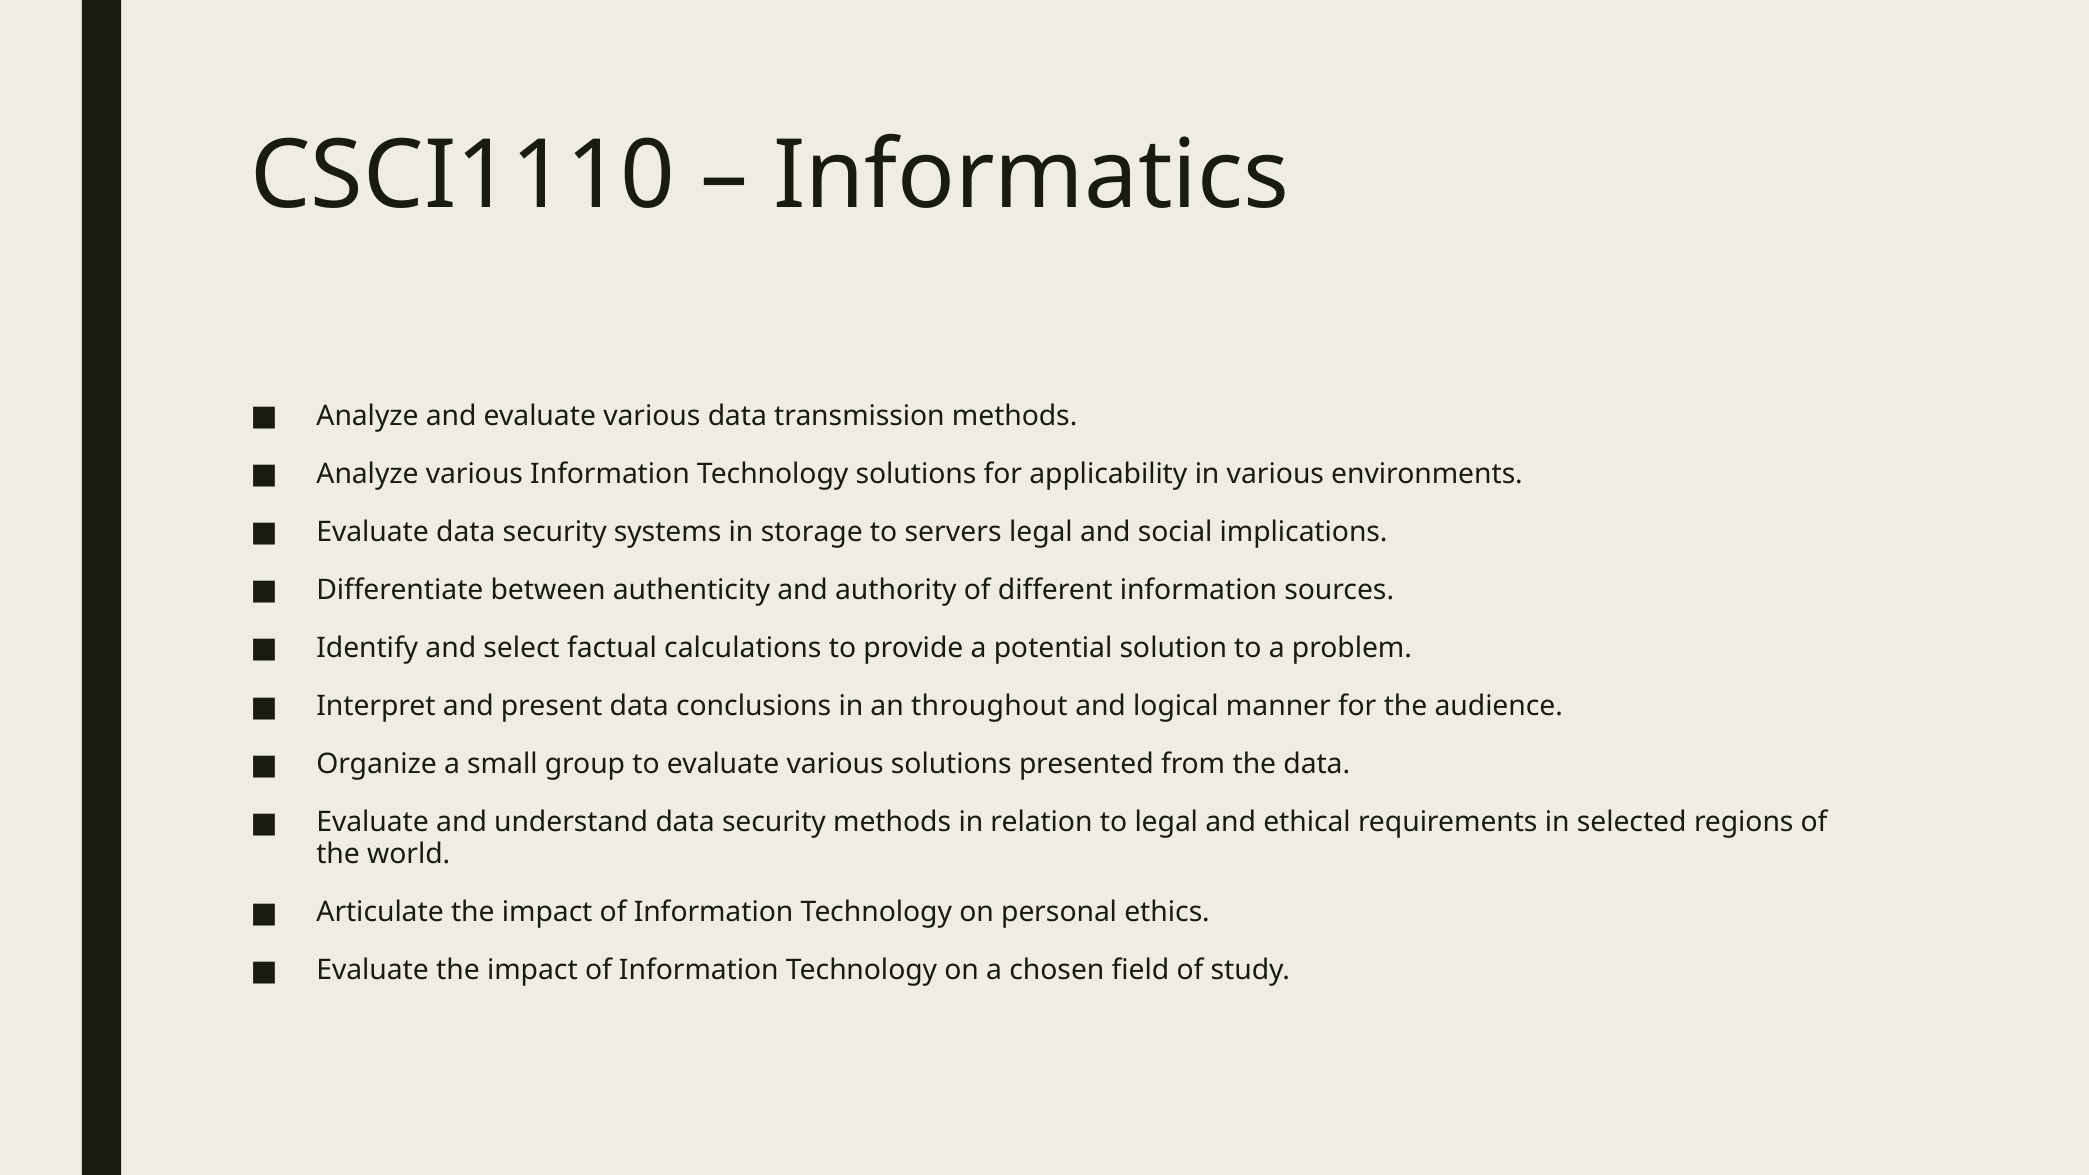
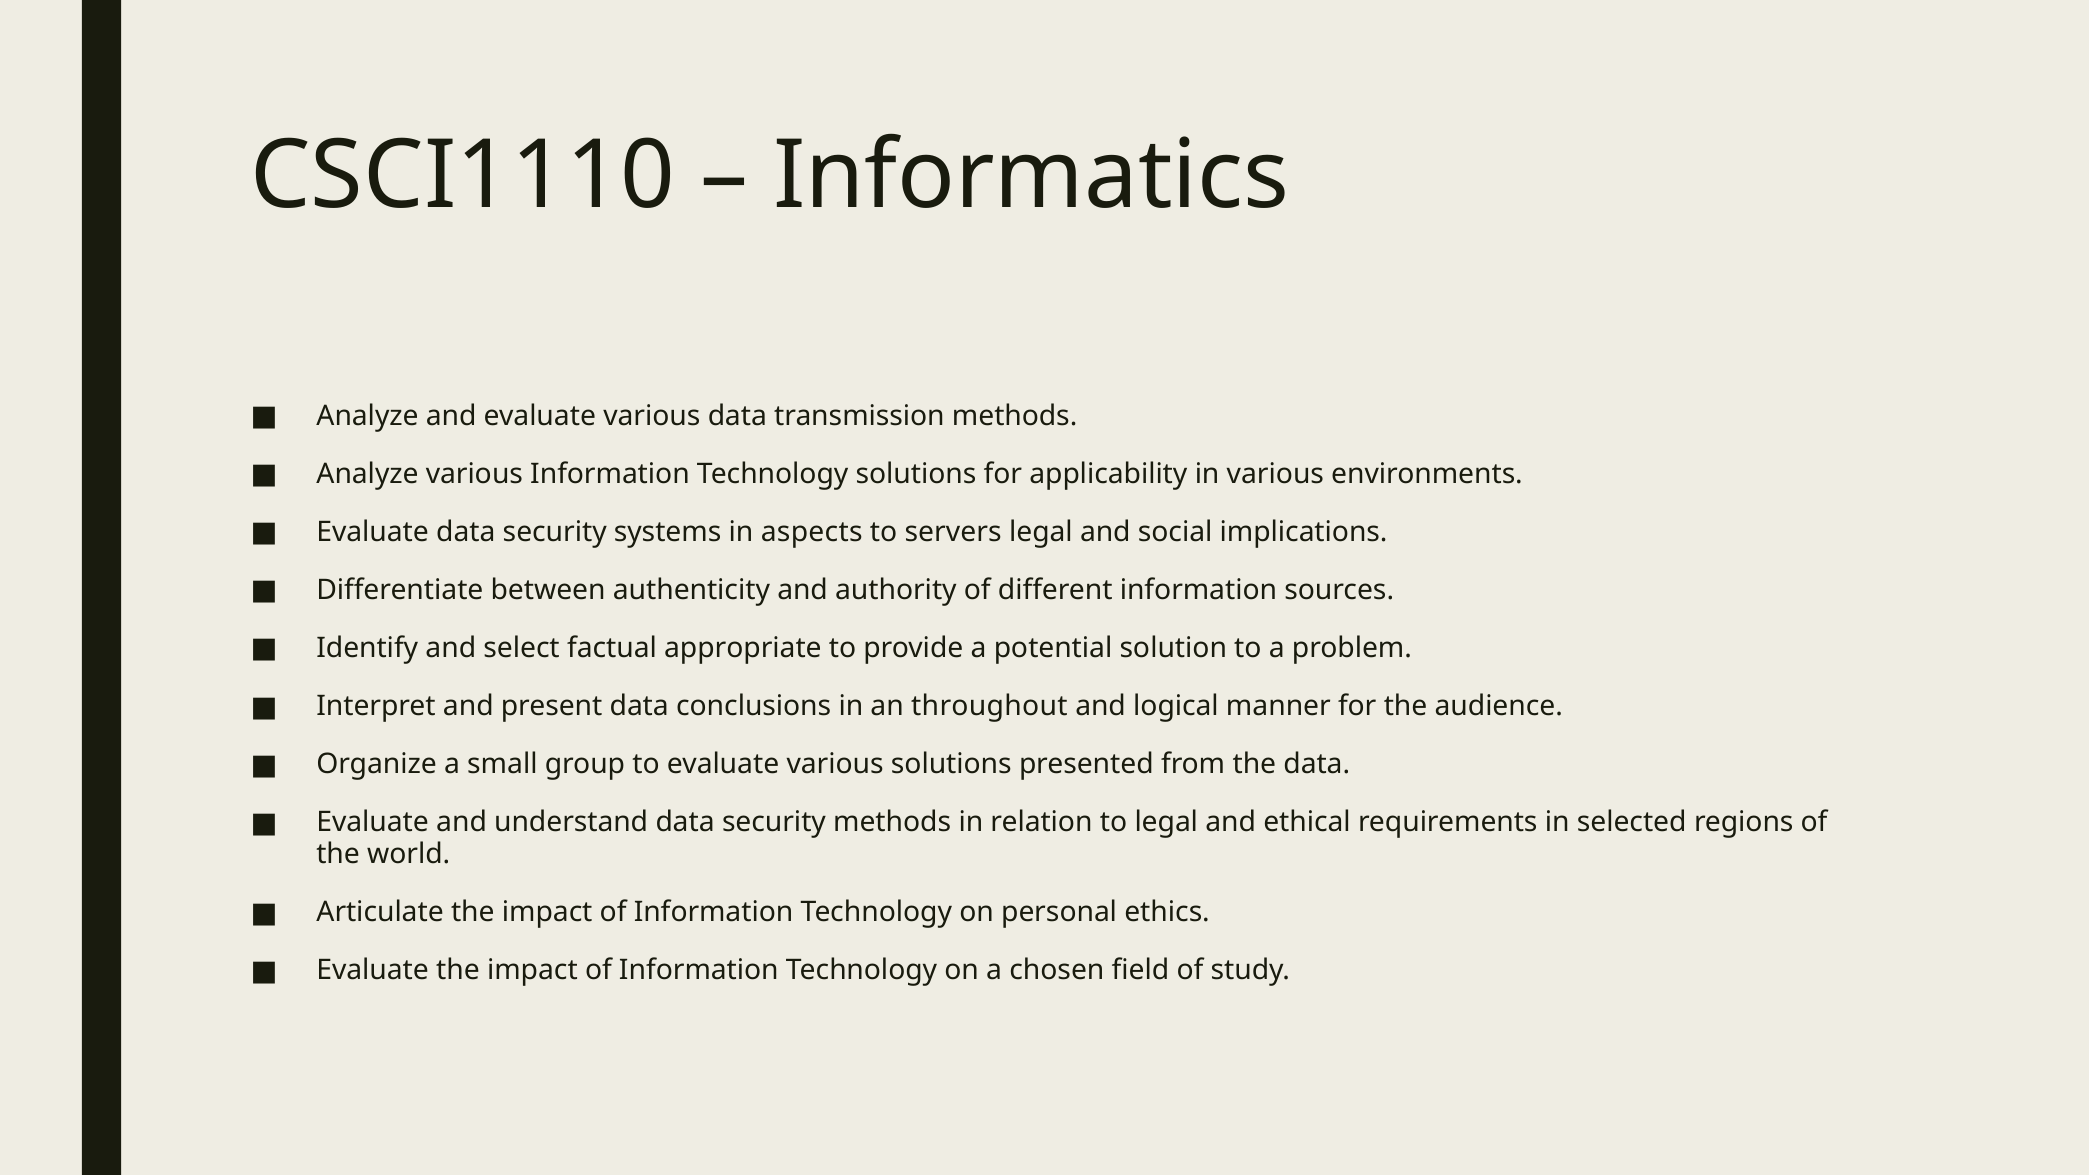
storage: storage -> aspects
calculations: calculations -> appropriate
